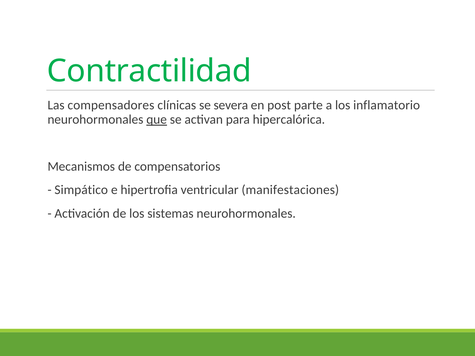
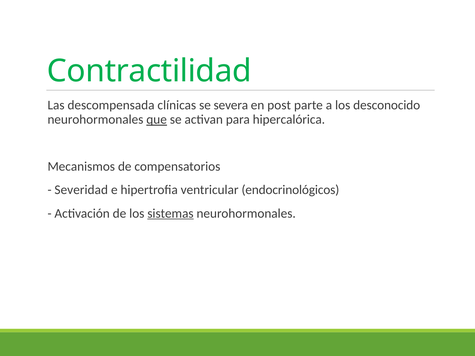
compensadores: compensadores -> descompensada
inflamatorio: inflamatorio -> desconocido
Simpático: Simpático -> Severidad
manifestaciones: manifestaciones -> endocrinológicos
sistemas underline: none -> present
